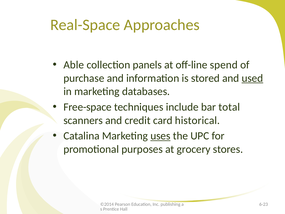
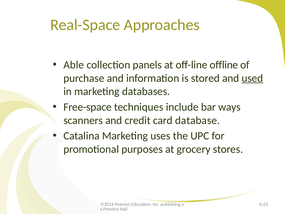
spend: spend -> offline
total: total -> ways
historical: historical -> database
uses underline: present -> none
